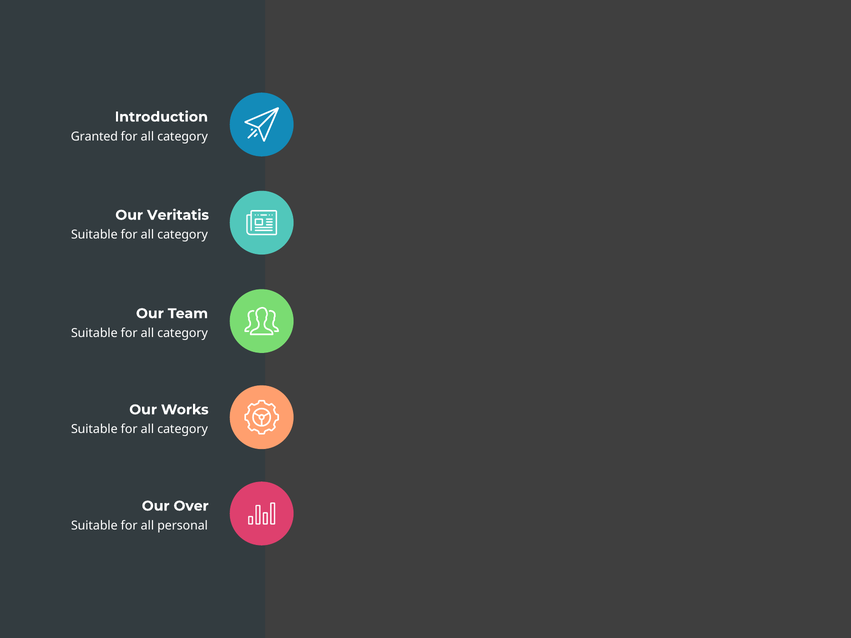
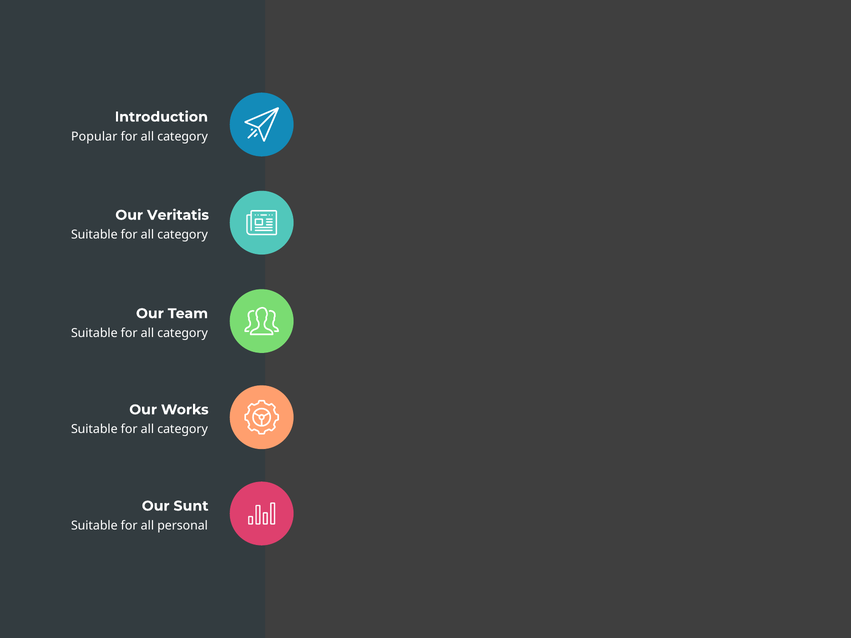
Granted: Granted -> Popular
Over: Over -> Sunt
